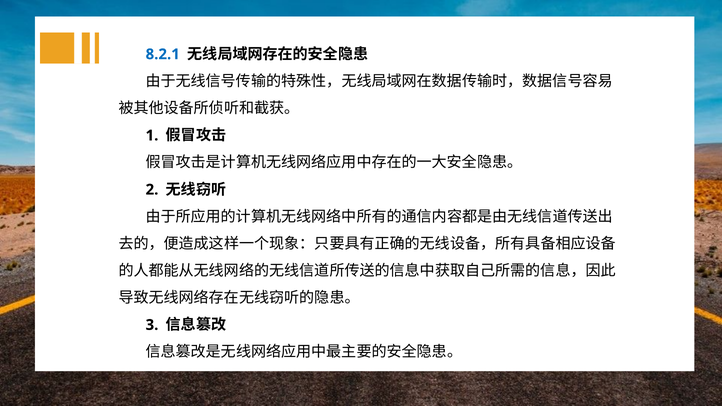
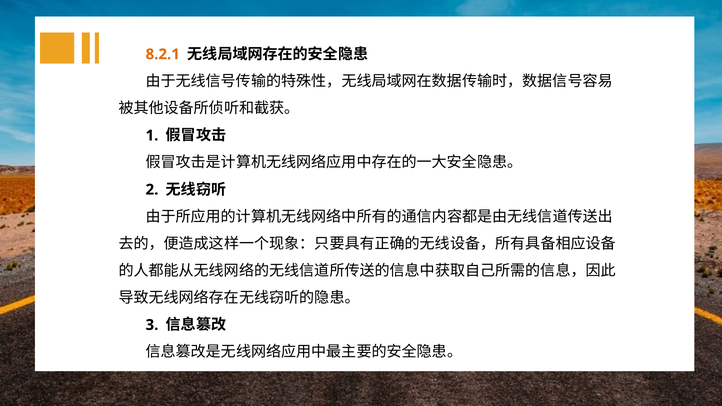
8.2.1 colour: blue -> orange
